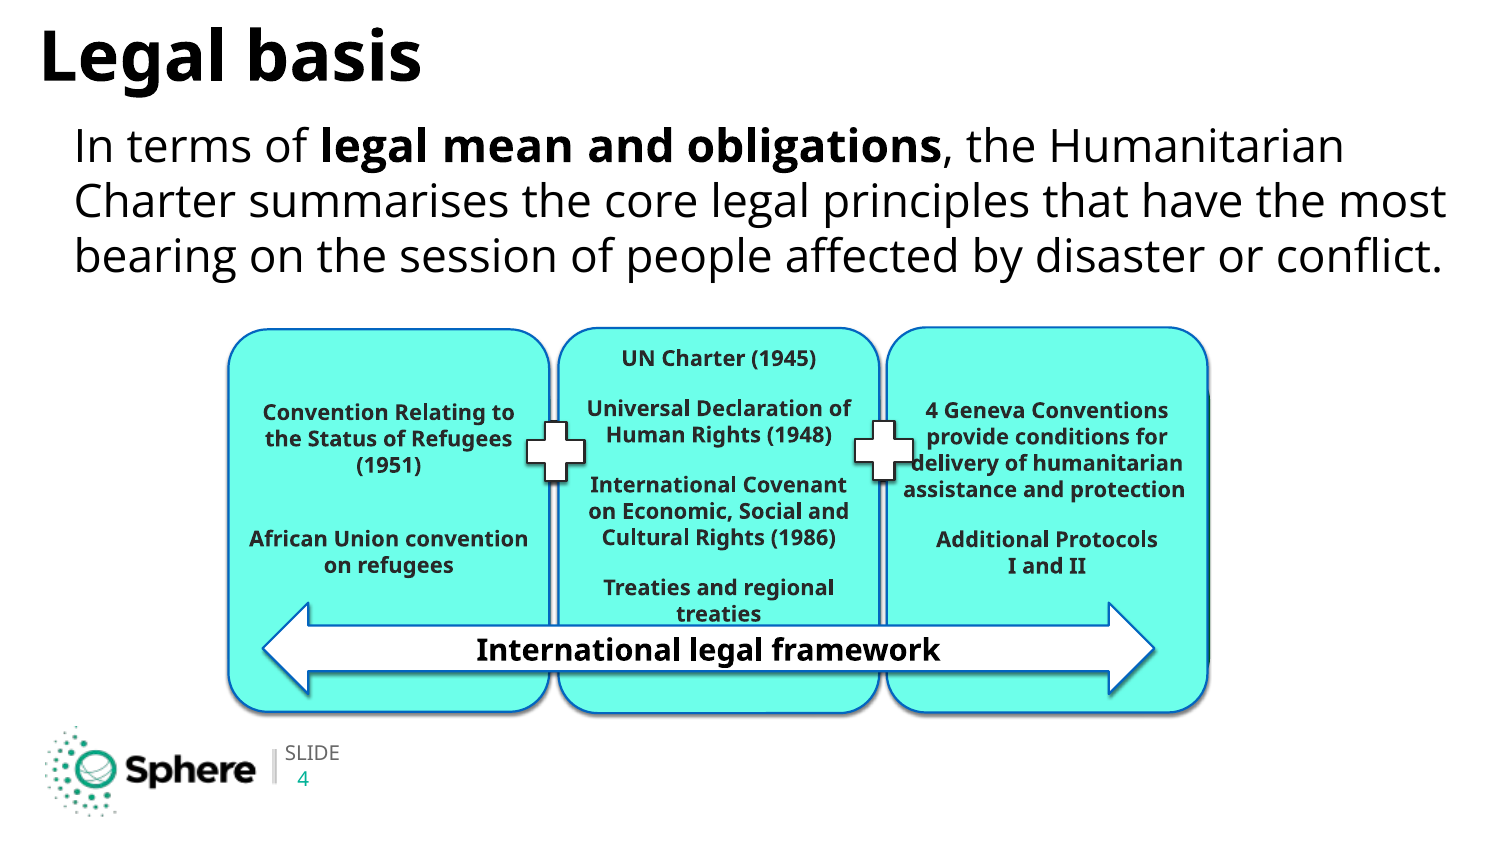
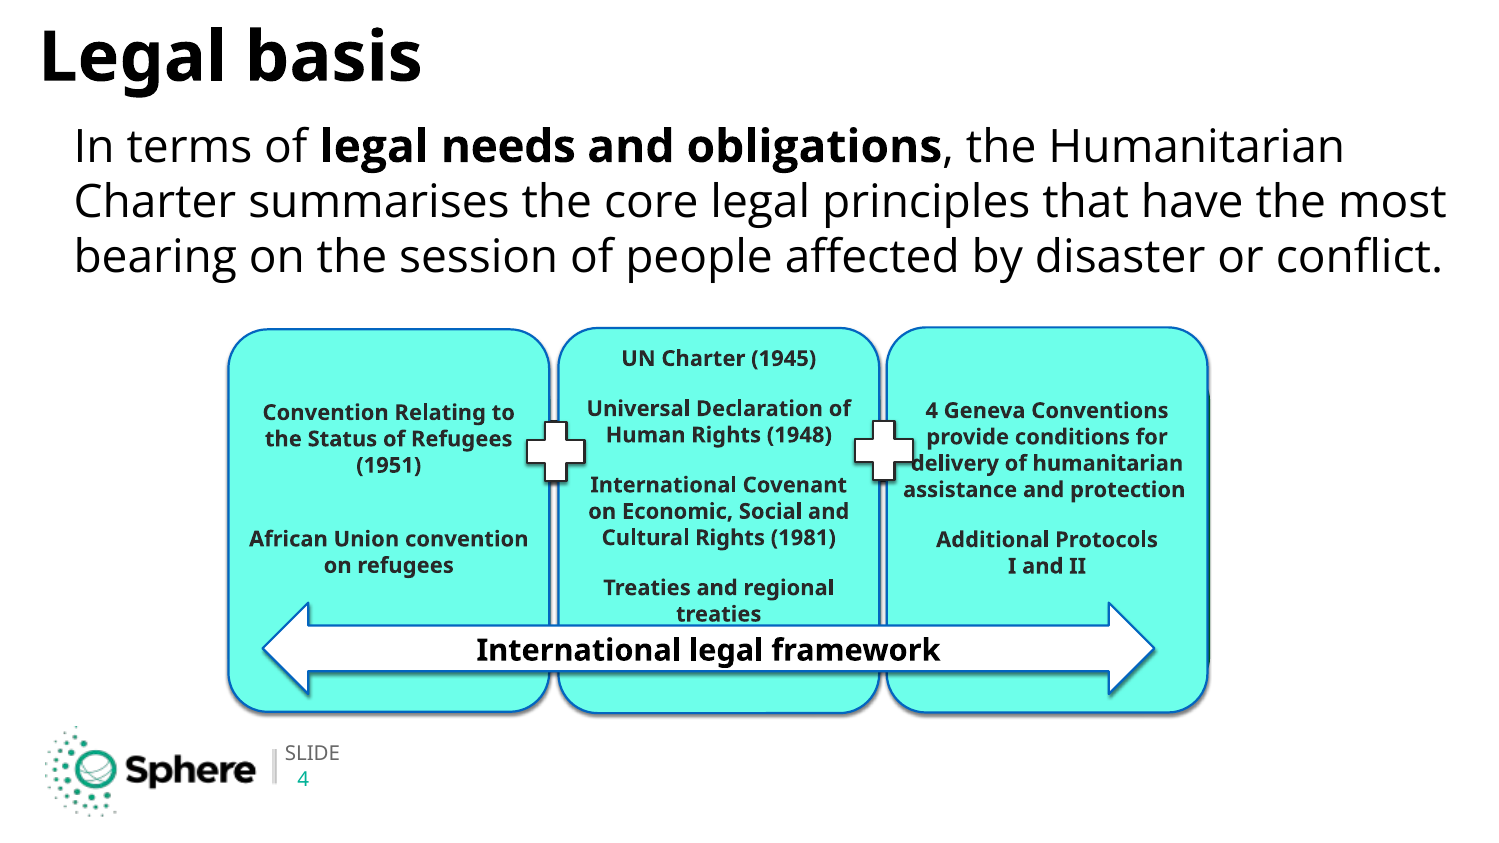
mean: mean -> needs
1986: 1986 -> 1981
